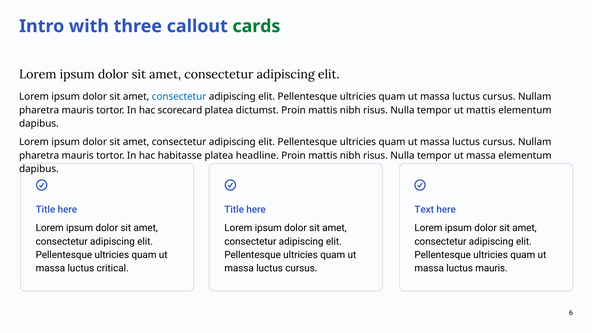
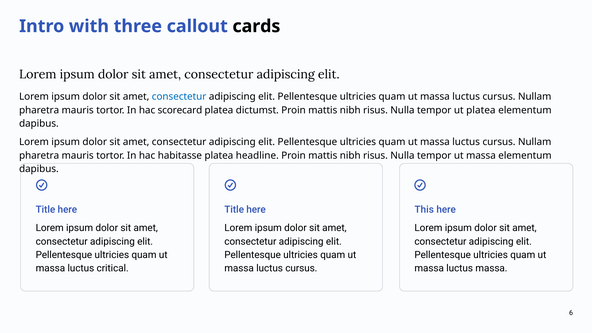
cards colour: green -> black
ut mattis: mattis -> platea
Text: Text -> This
luctus mauris: mauris -> massa
